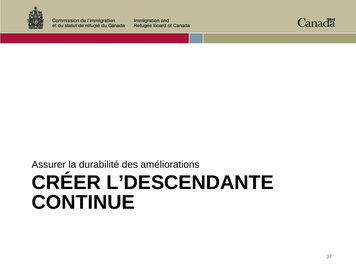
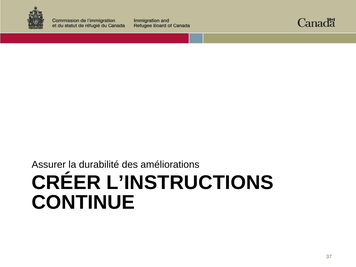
L’DESCENDANTE: L’DESCENDANTE -> L’INSTRUCTIONS
